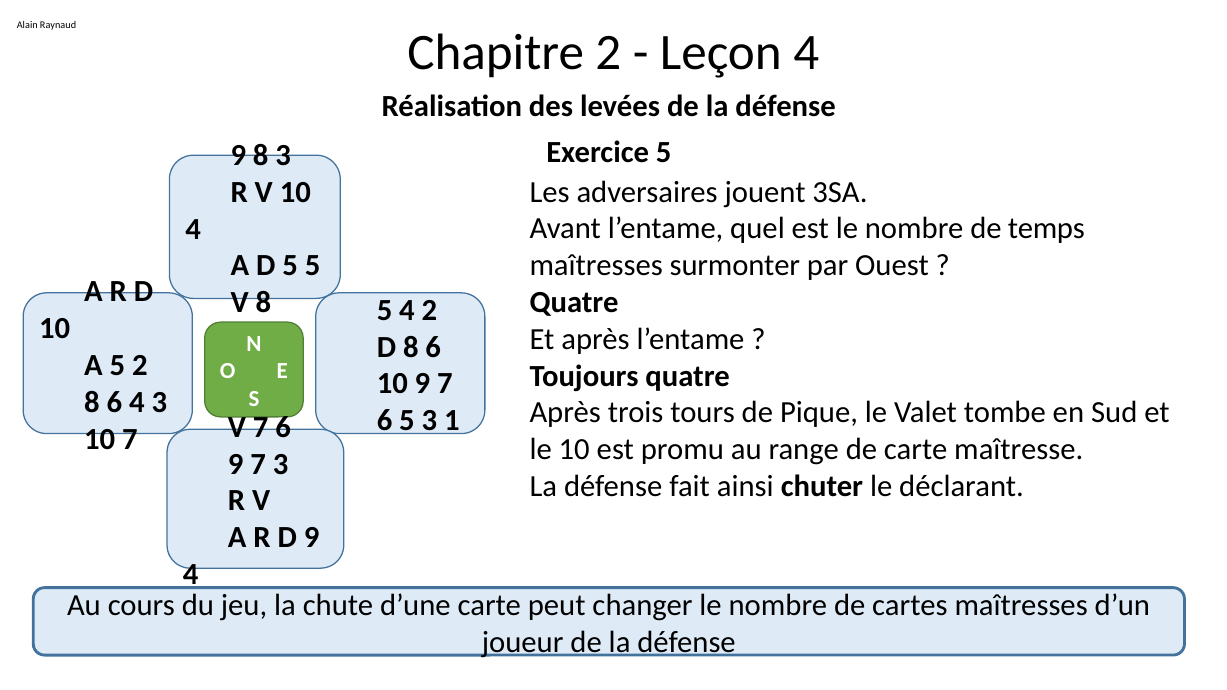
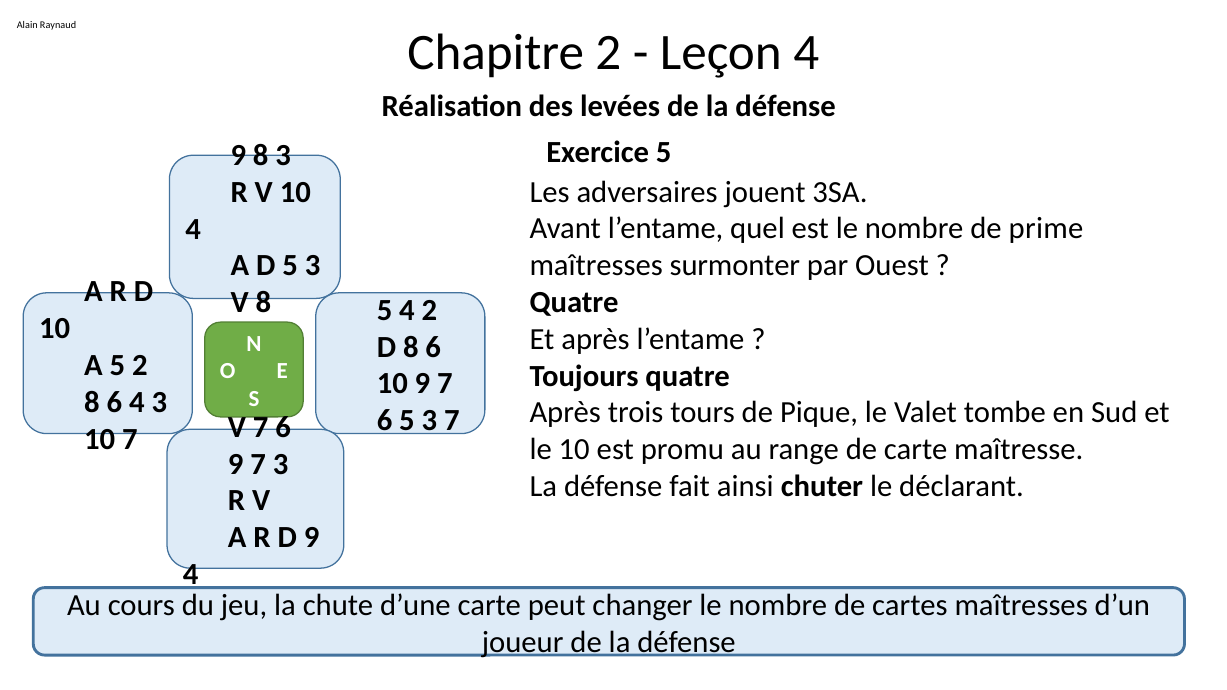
temps: temps -> prime
D 5 5: 5 -> 3
3 1: 1 -> 7
